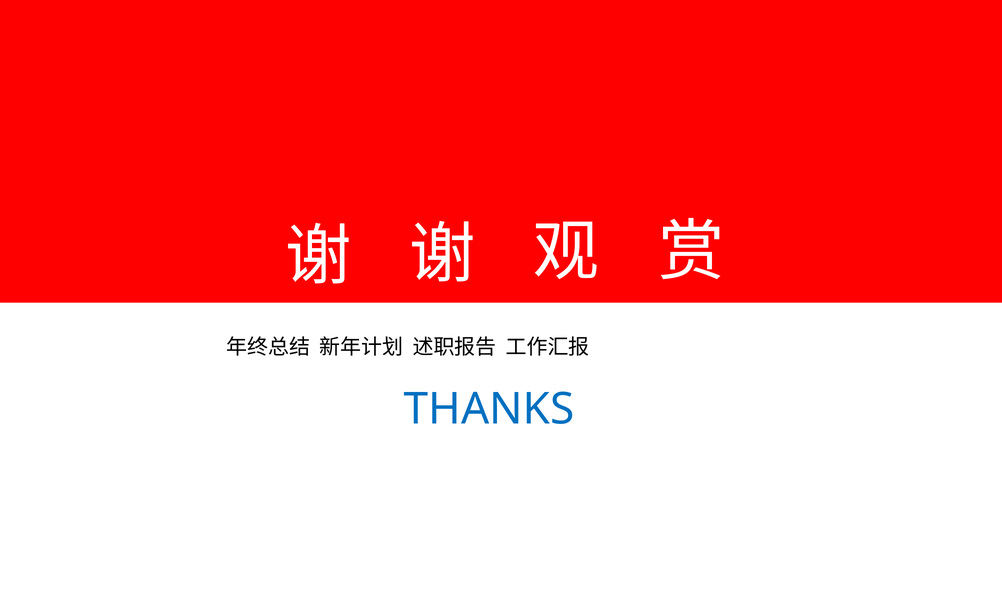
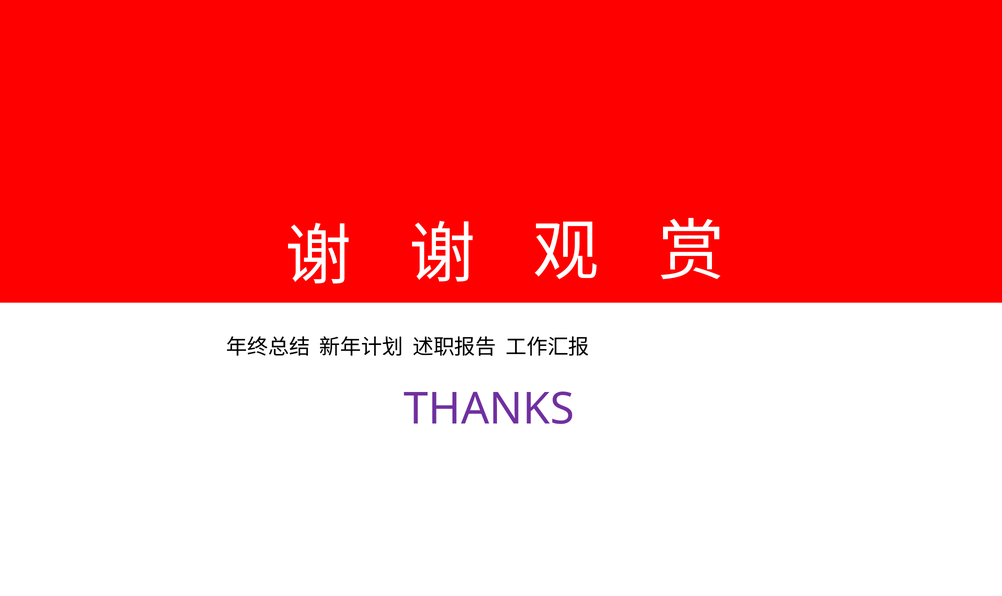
THANKS colour: blue -> purple
